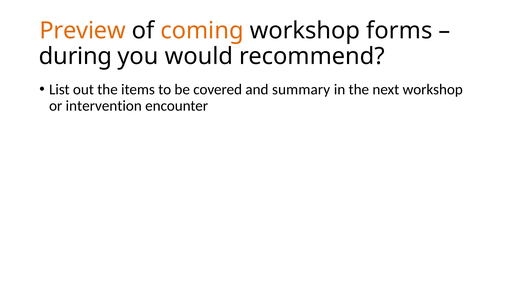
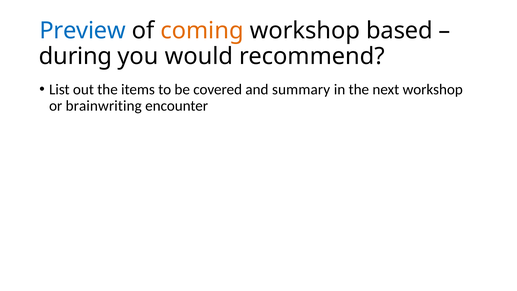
Preview colour: orange -> blue
forms: forms -> based
intervention: intervention -> brainwriting
